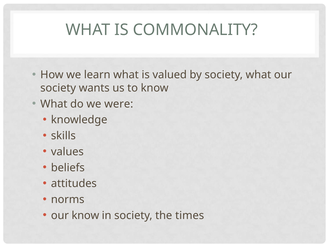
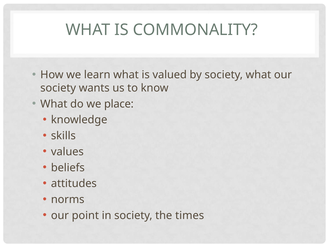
were: were -> place
our know: know -> point
